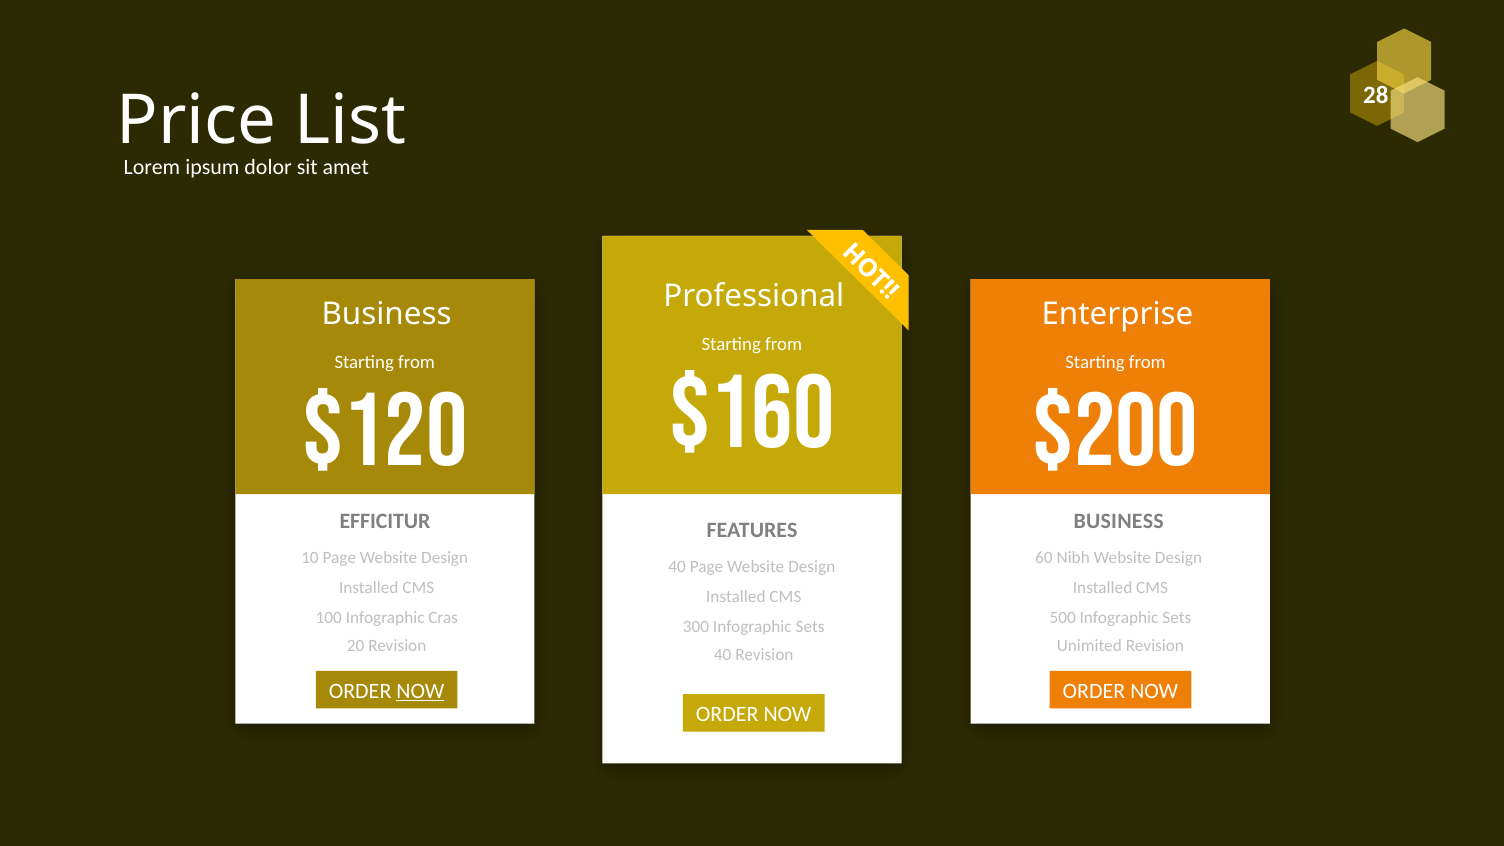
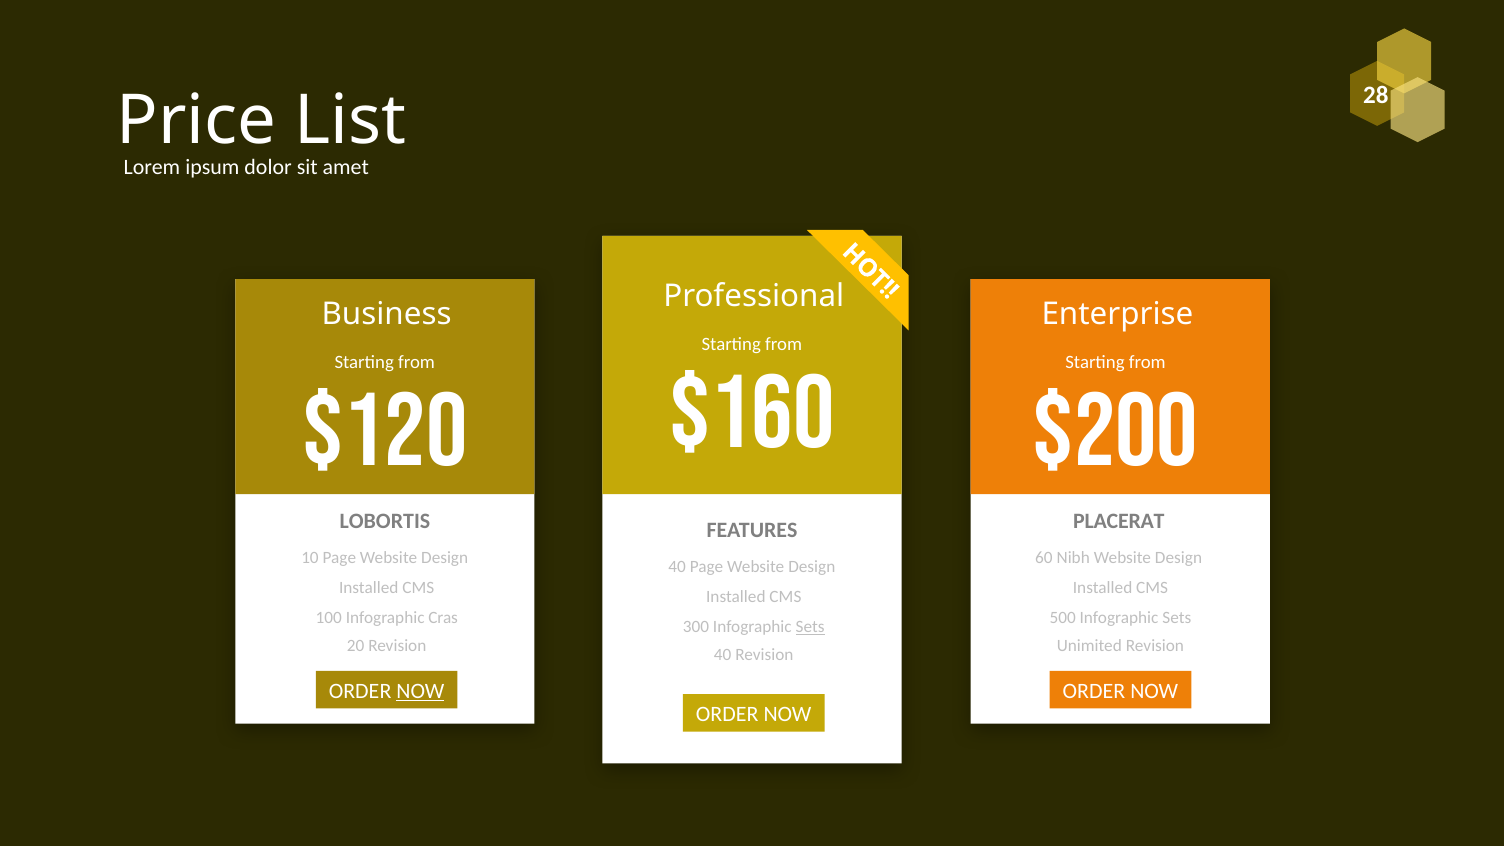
EFFICITUR: EFFICITUR -> LOBORTIS
BUSINESS at (1119, 521): BUSINESS -> PLACERAT
Sets at (810, 627) underline: none -> present
